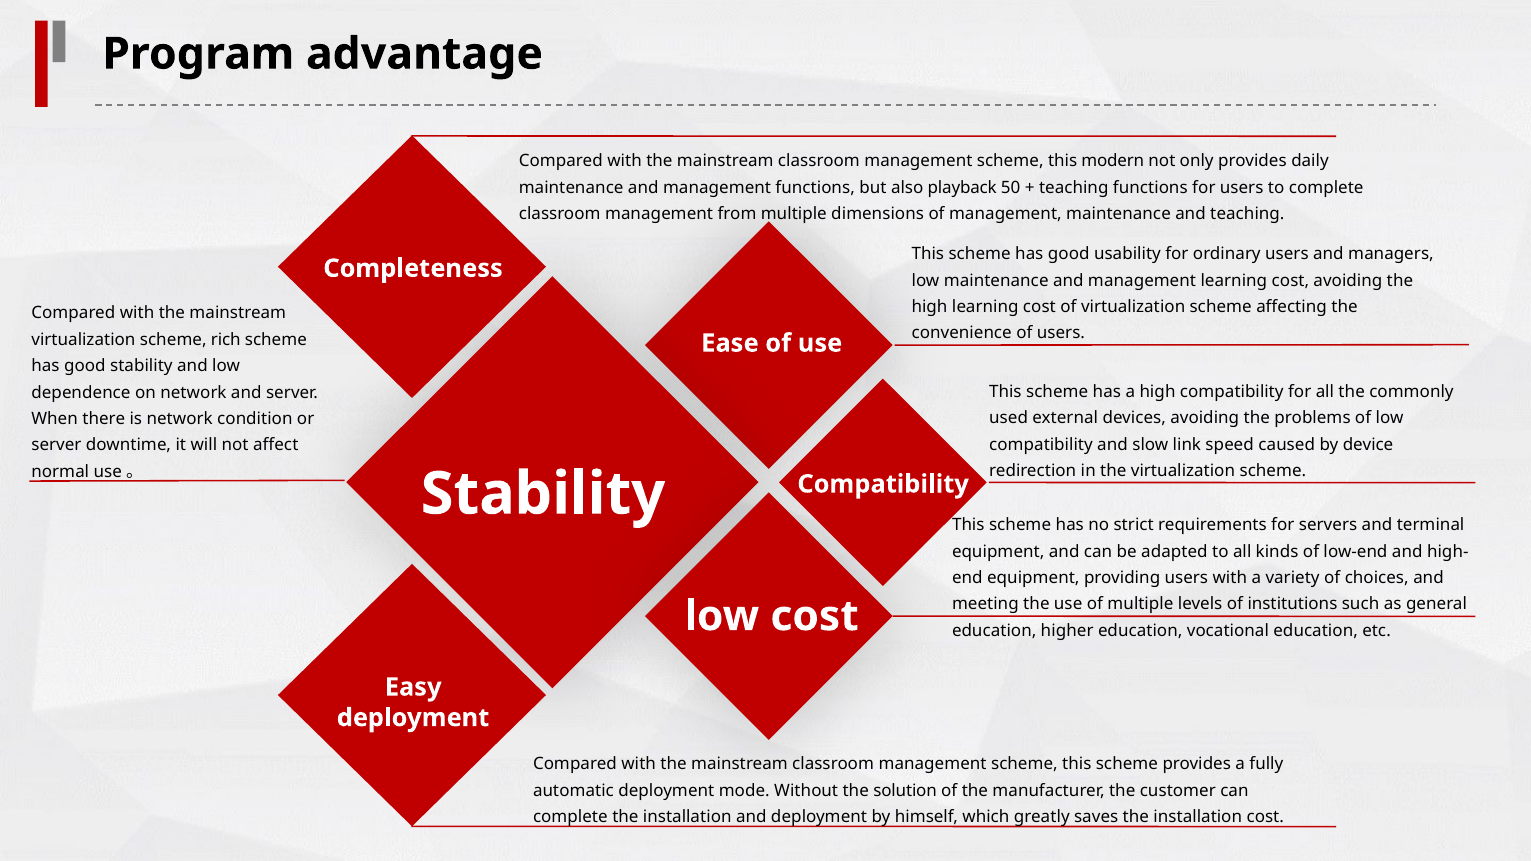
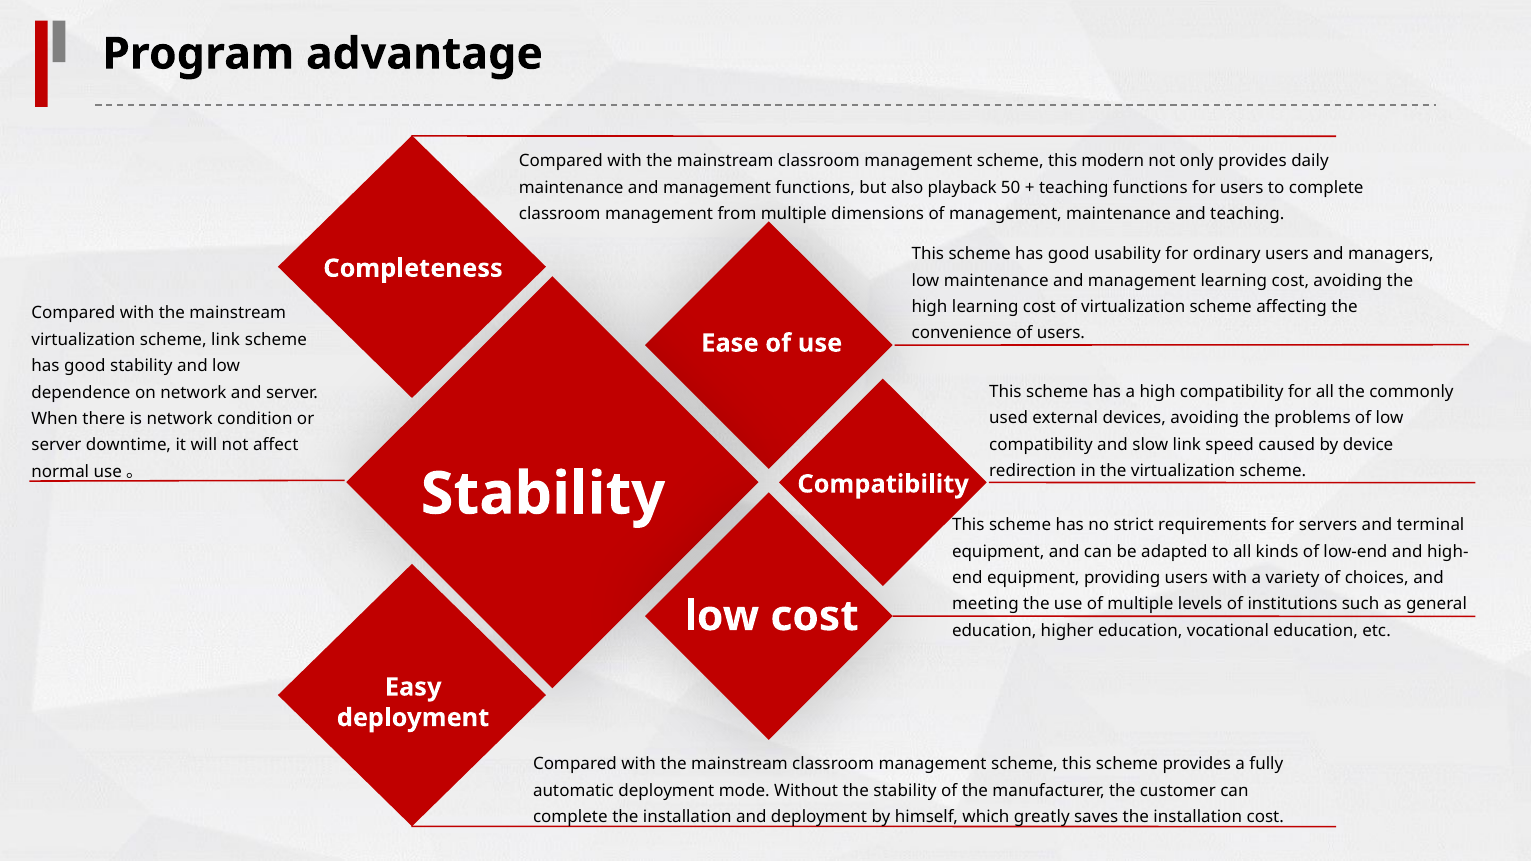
scheme rich: rich -> link
the solution: solution -> stability
